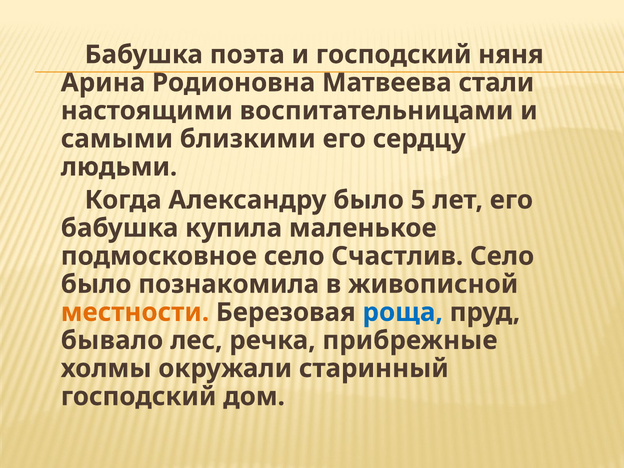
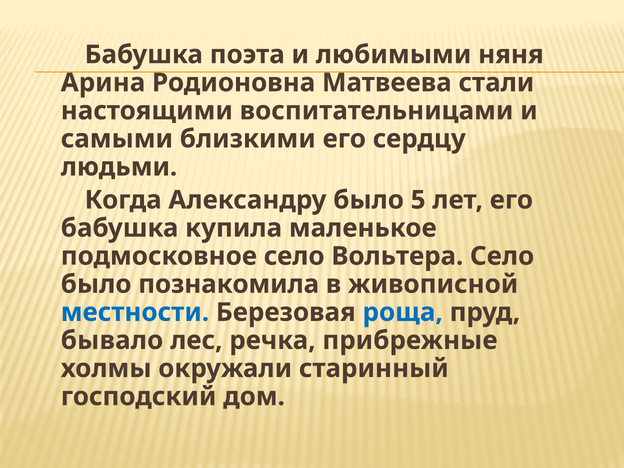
и господский: господский -> любимыми
Счастлив: Счастлив -> Вольтера
местности colour: orange -> blue
